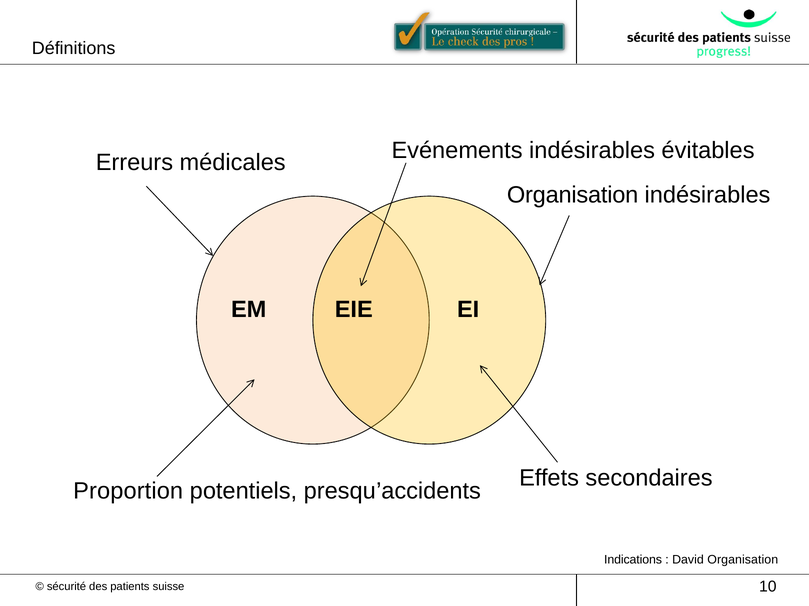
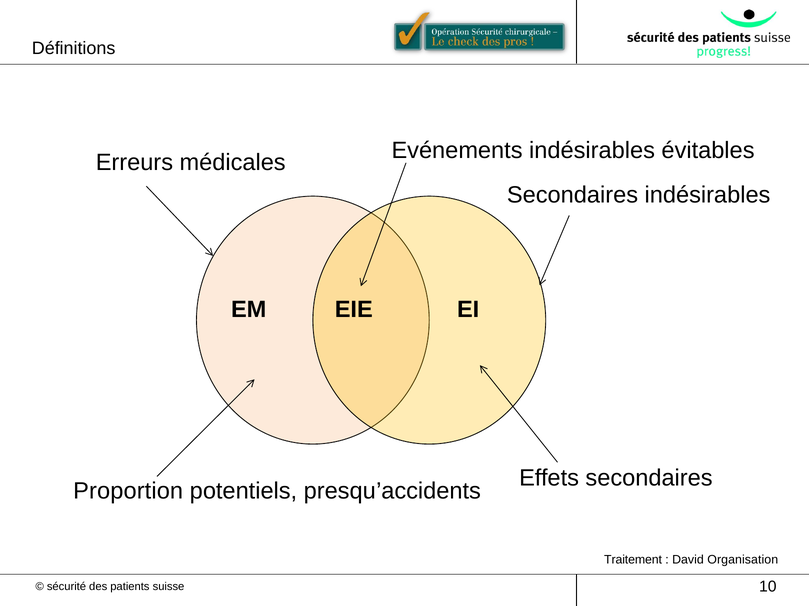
Organisation at (573, 195): Organisation -> Secondaires
Indications: Indications -> Traitement
